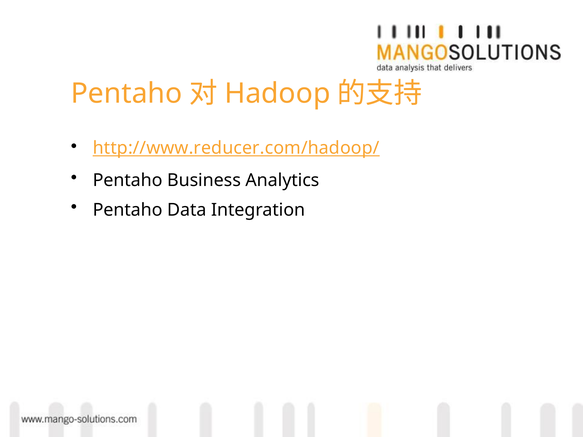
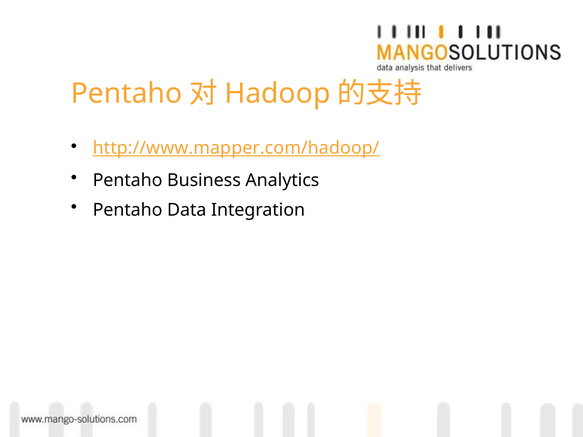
http://www.reducer.com/hadoop/: http://www.reducer.com/hadoop/ -> http://www.mapper.com/hadoop/
